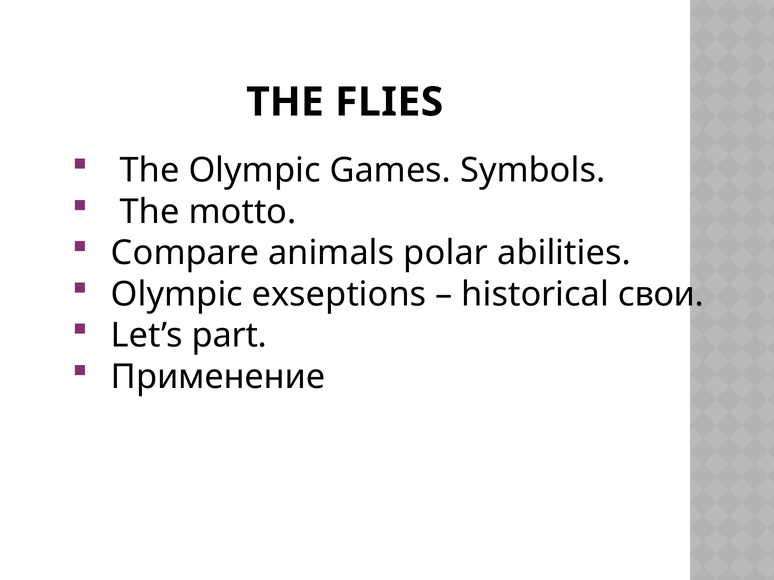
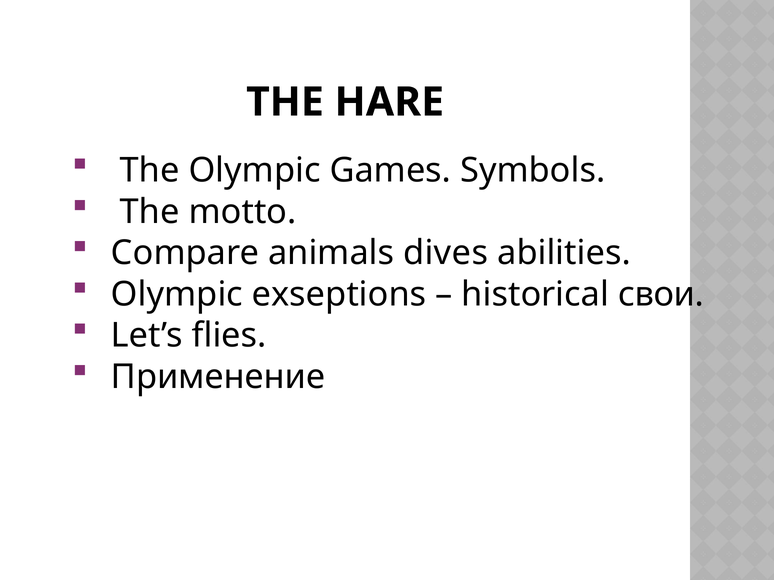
FLIES: FLIES -> HARE
polar: polar -> dives
part: part -> flies
